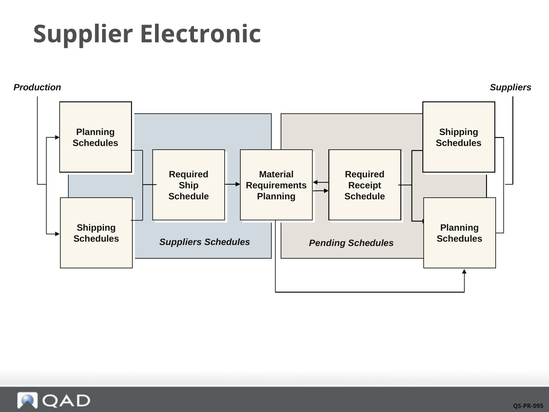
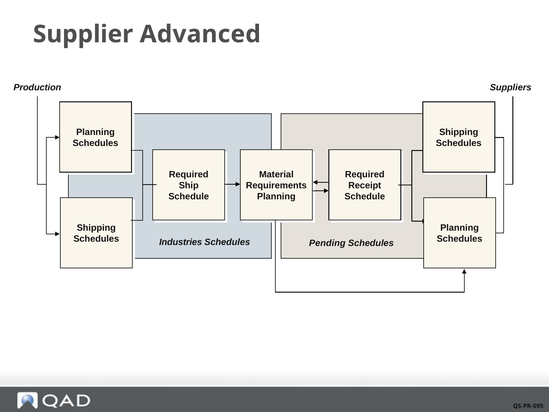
Electronic: Electronic -> Advanced
Suppliers at (181, 242): Suppliers -> Industries
